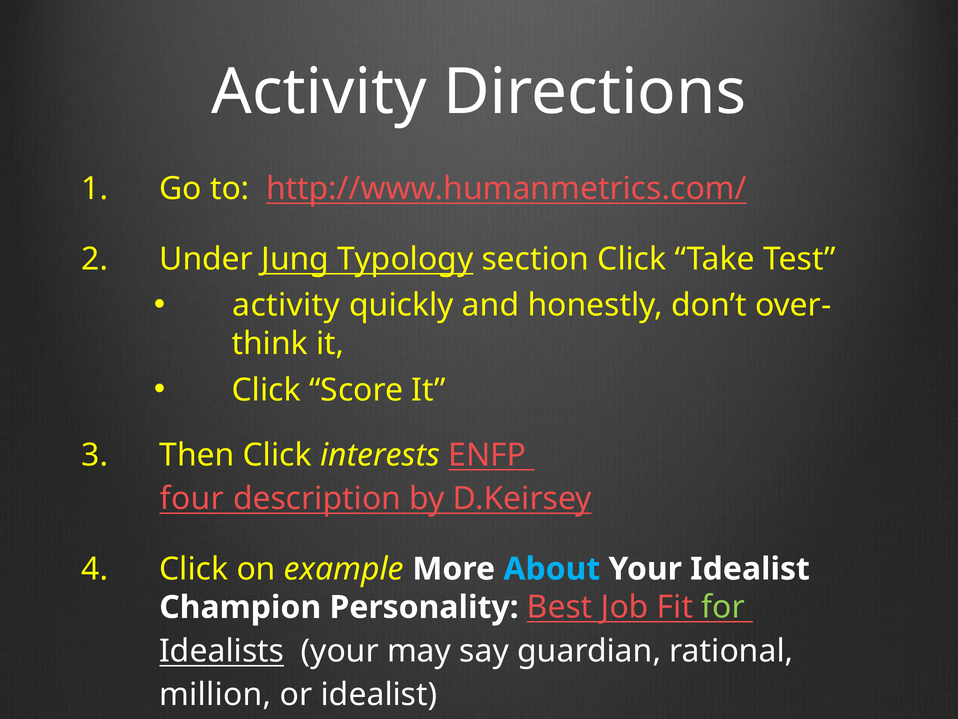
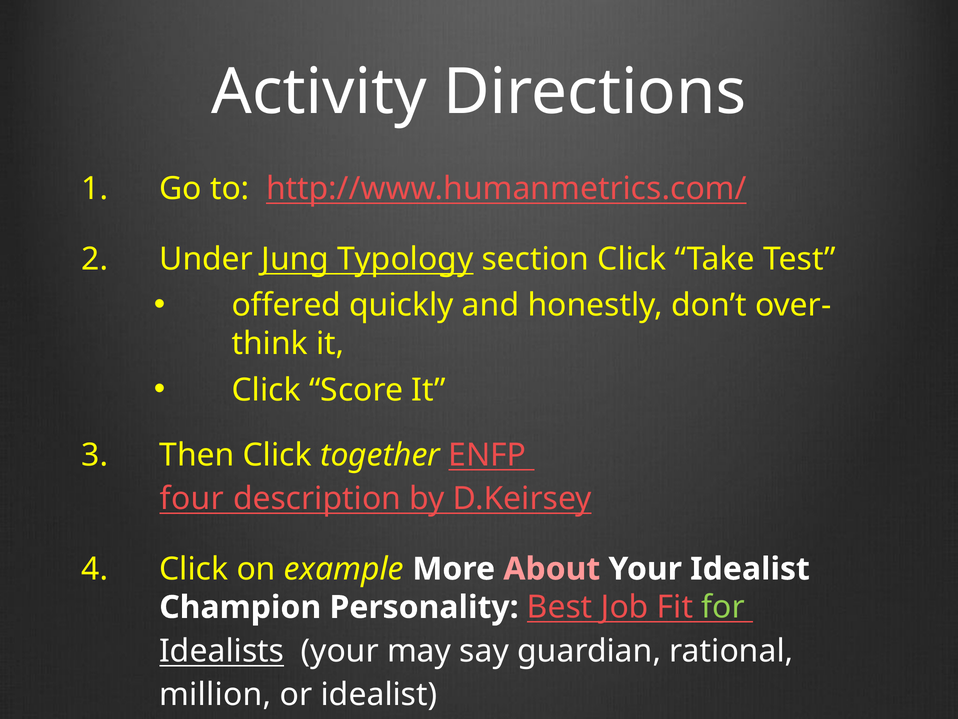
activity at (286, 305): activity -> offered
interests: interests -> together
About colour: light blue -> pink
